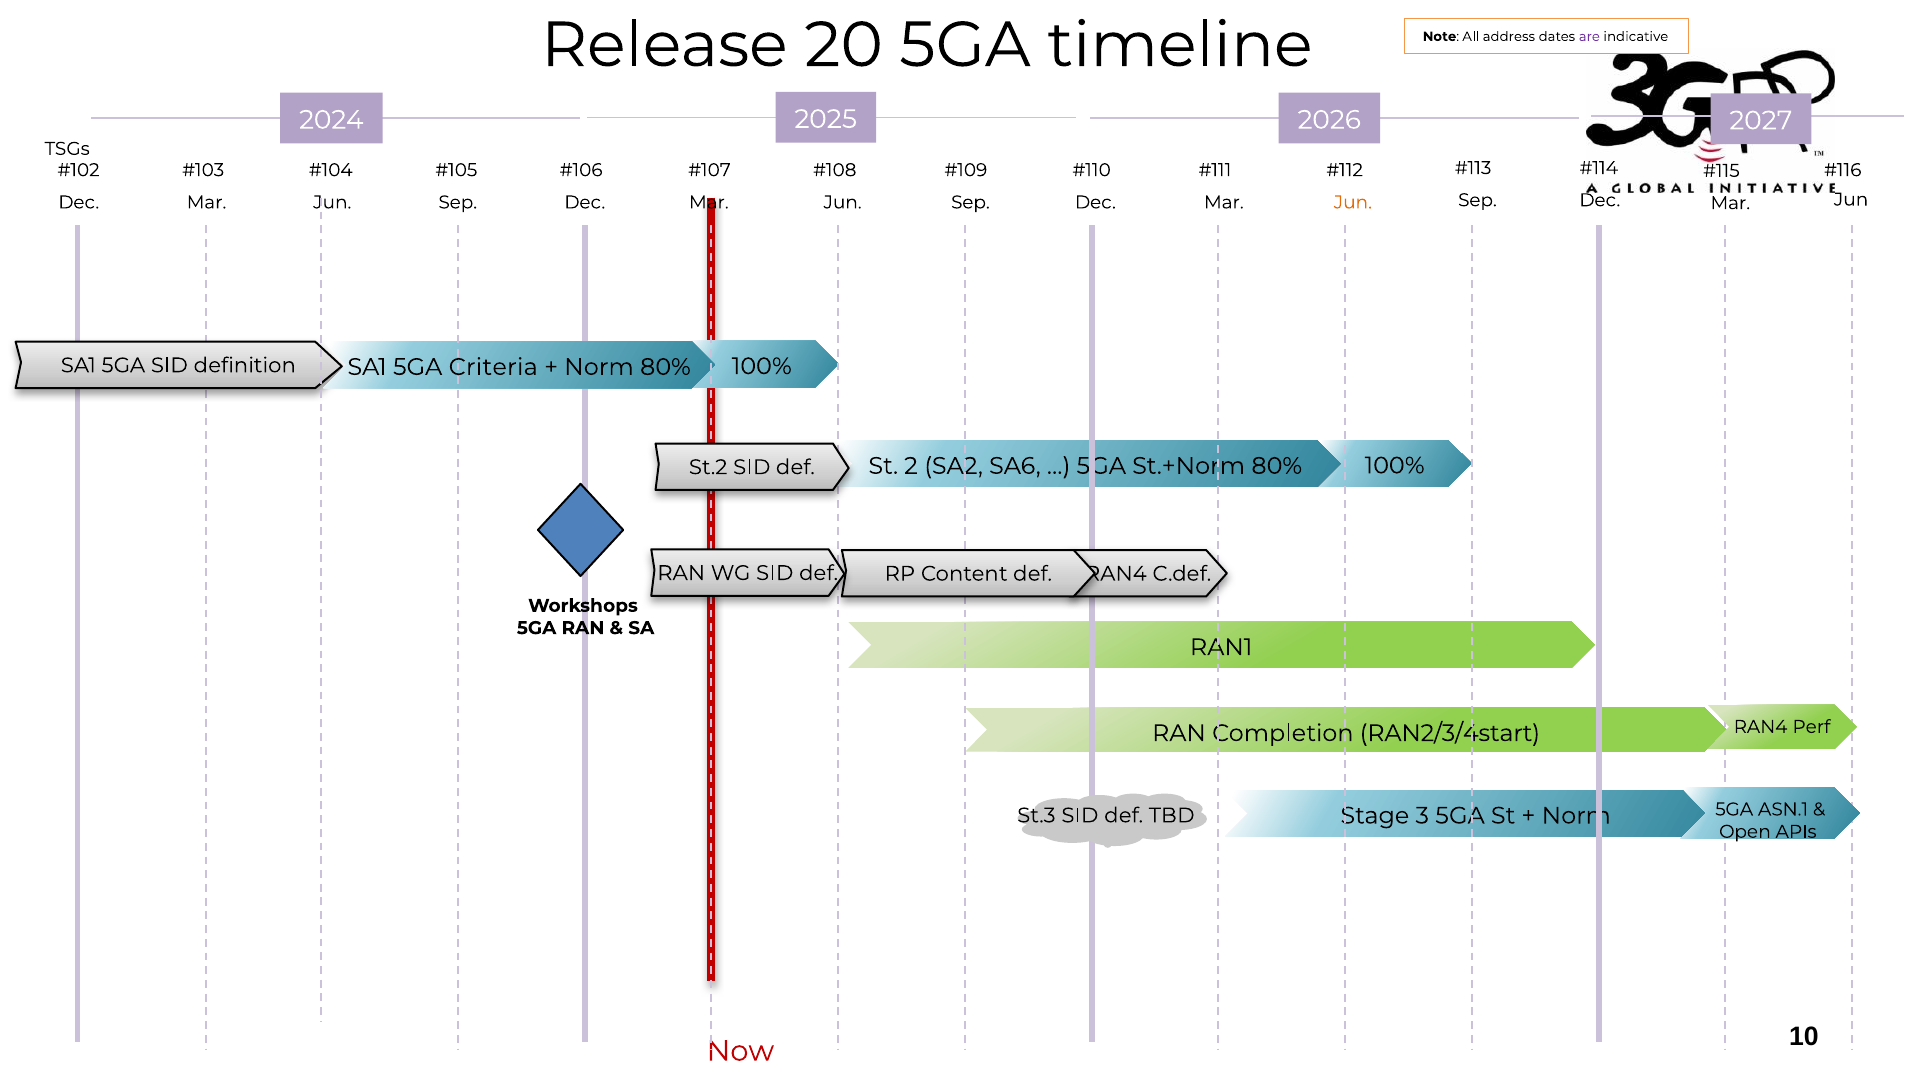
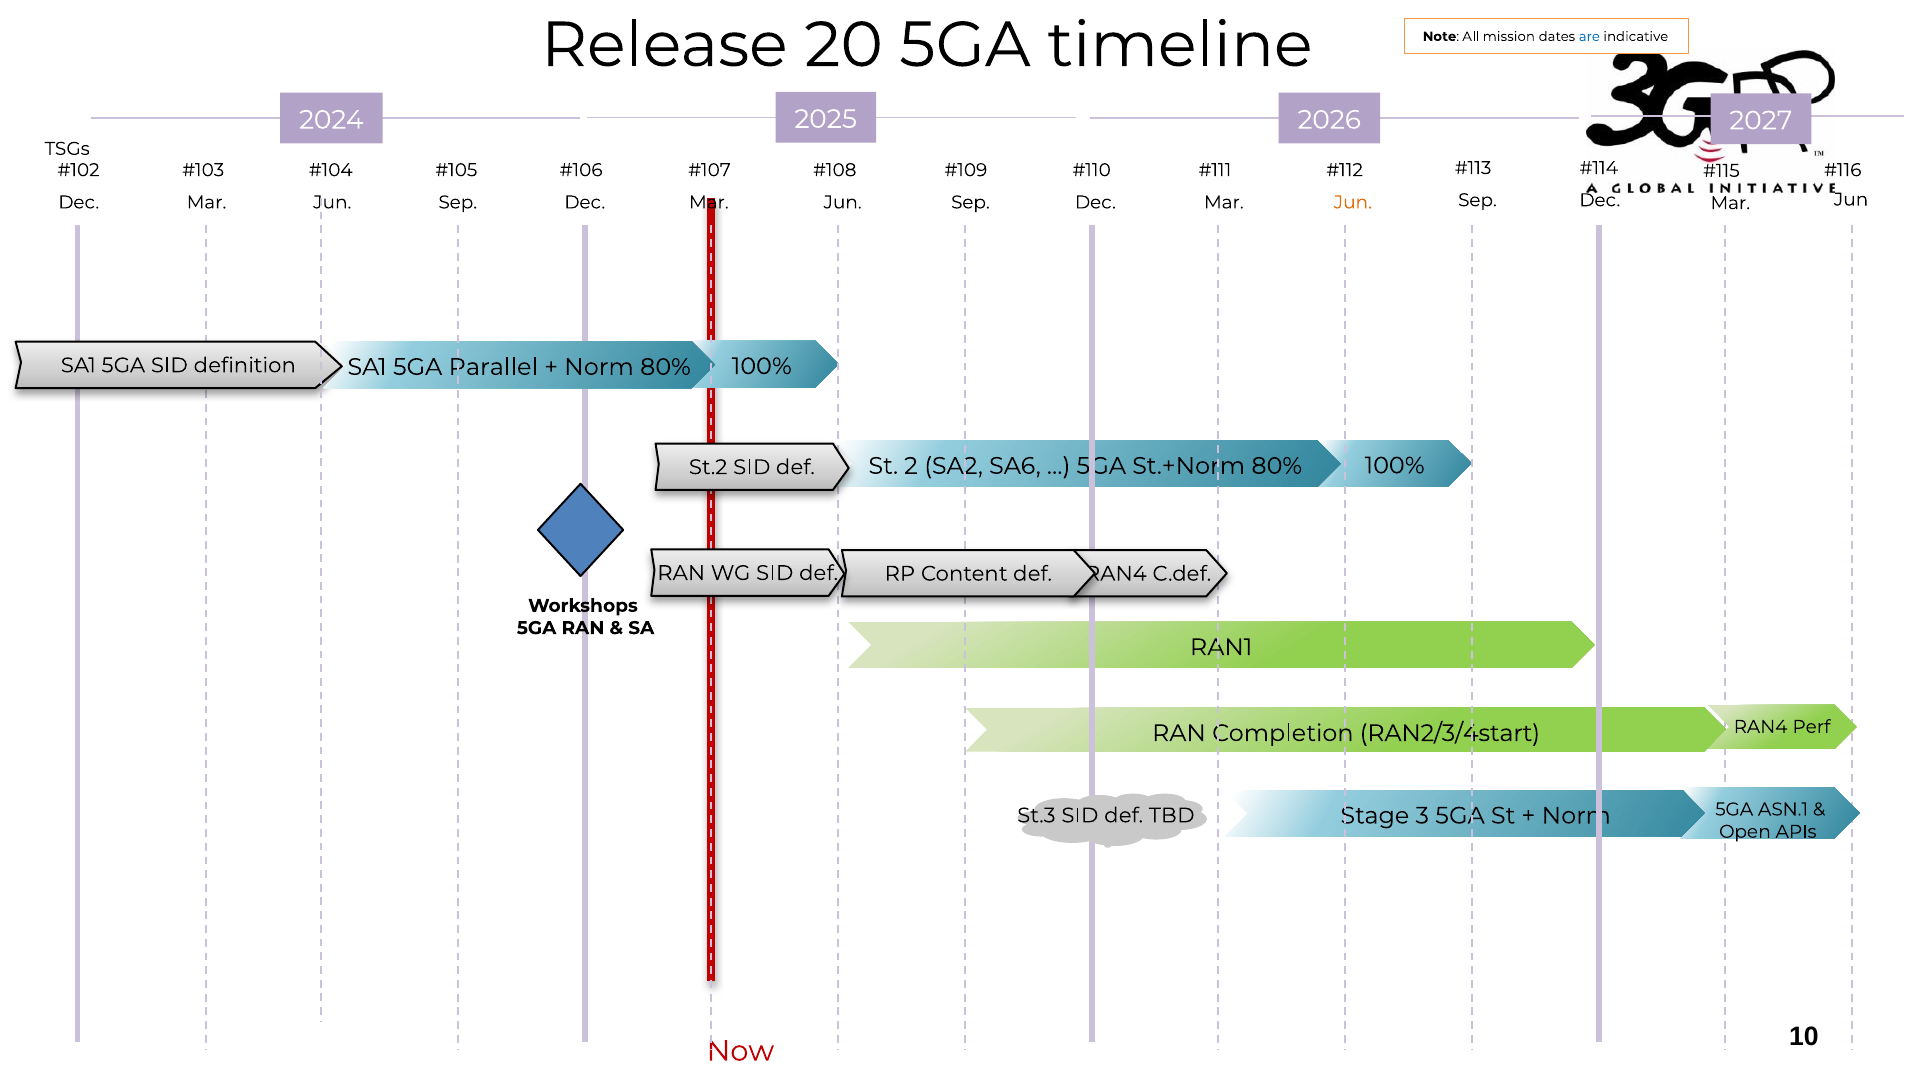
address: address -> mission
are colour: purple -> blue
Criteria: Criteria -> Parallel
